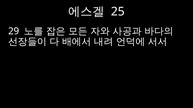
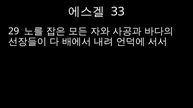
25: 25 -> 33
